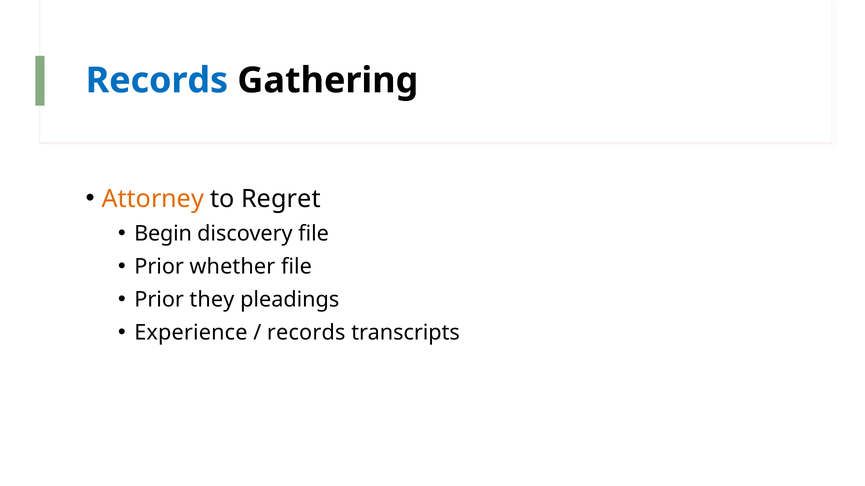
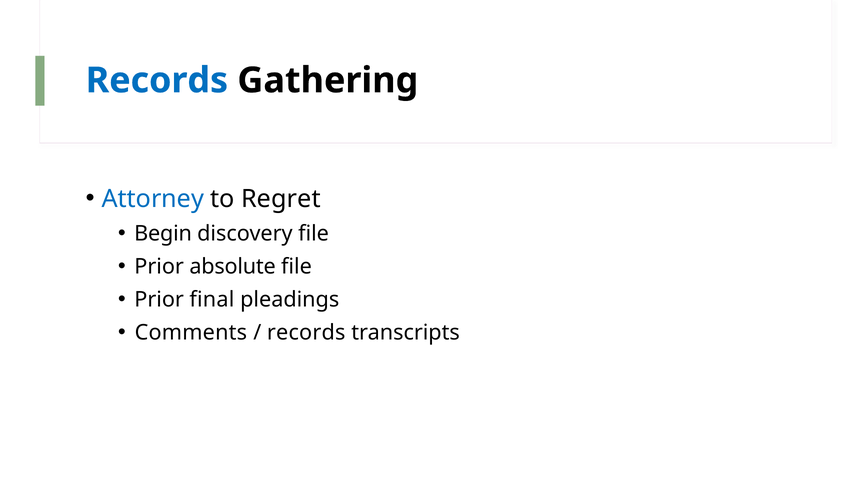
Attorney colour: orange -> blue
whether: whether -> absolute
they: they -> final
Experience: Experience -> Comments
